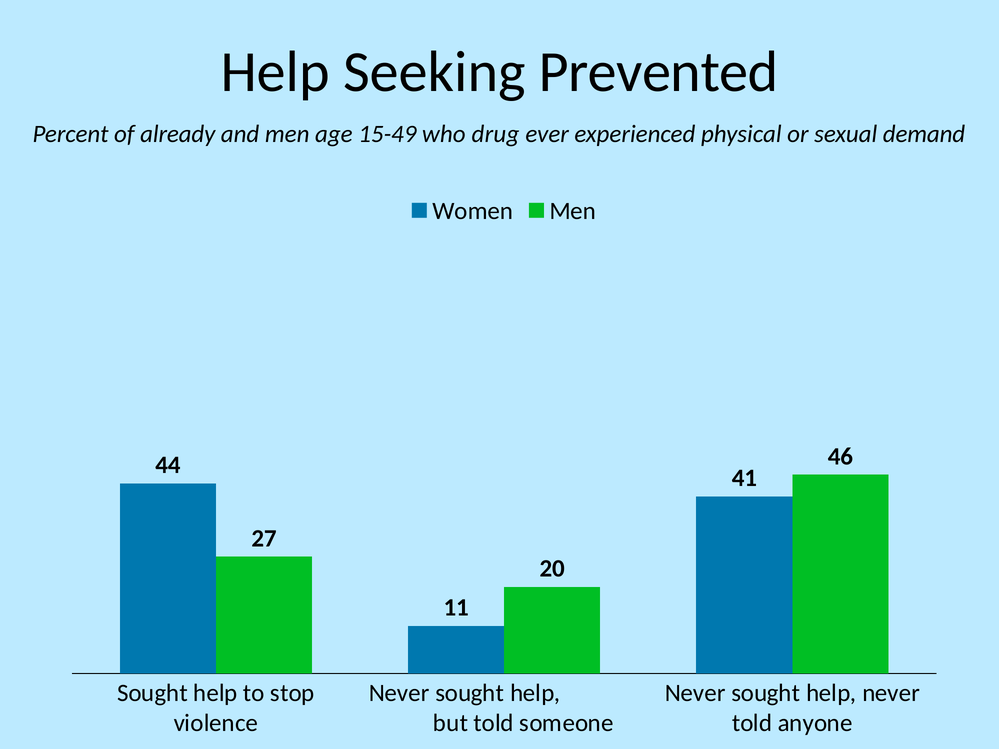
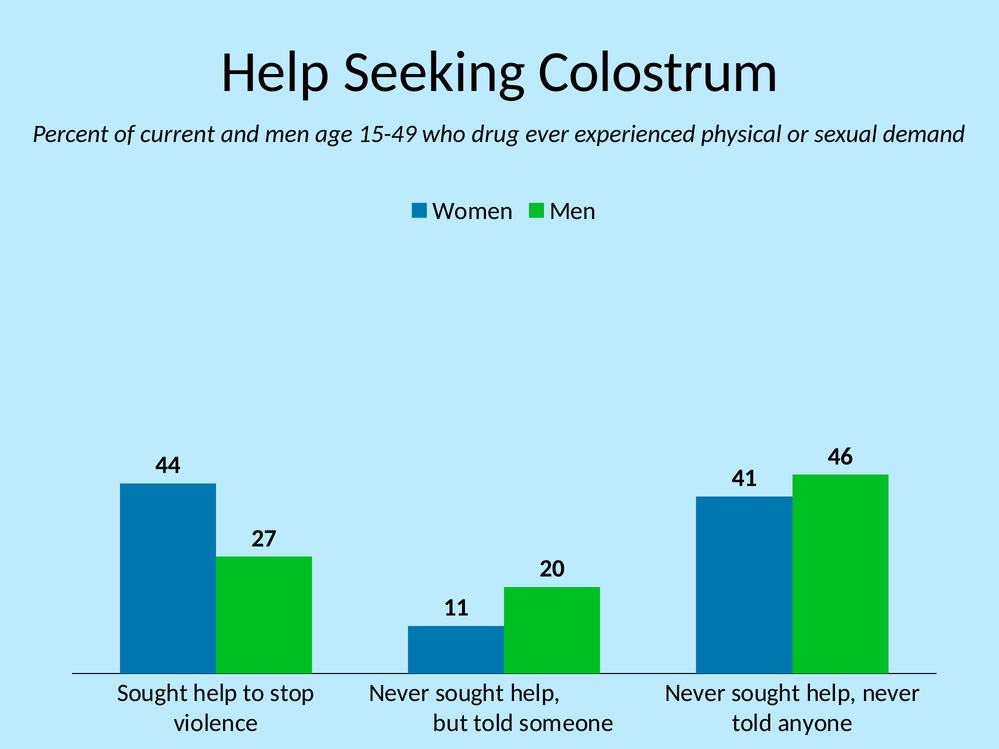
Prevented: Prevented -> Colostrum
already: already -> current
